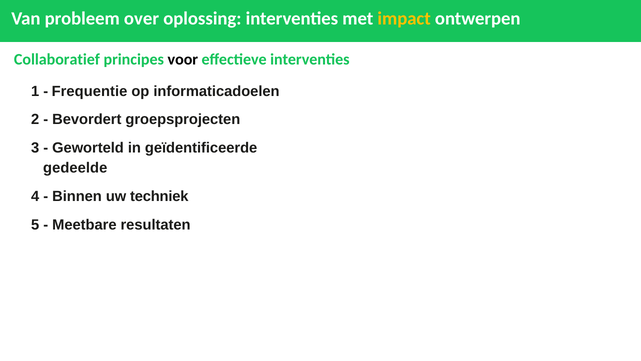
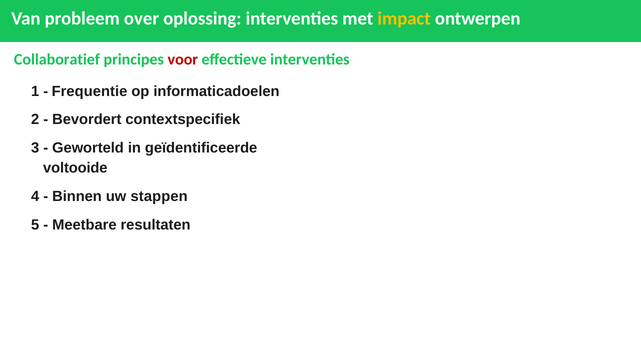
voor colour: black -> red
groepsprojecten: groepsprojecten -> contextspecifiek
gedeelde: gedeelde -> voltooide
techniek: techniek -> stappen
